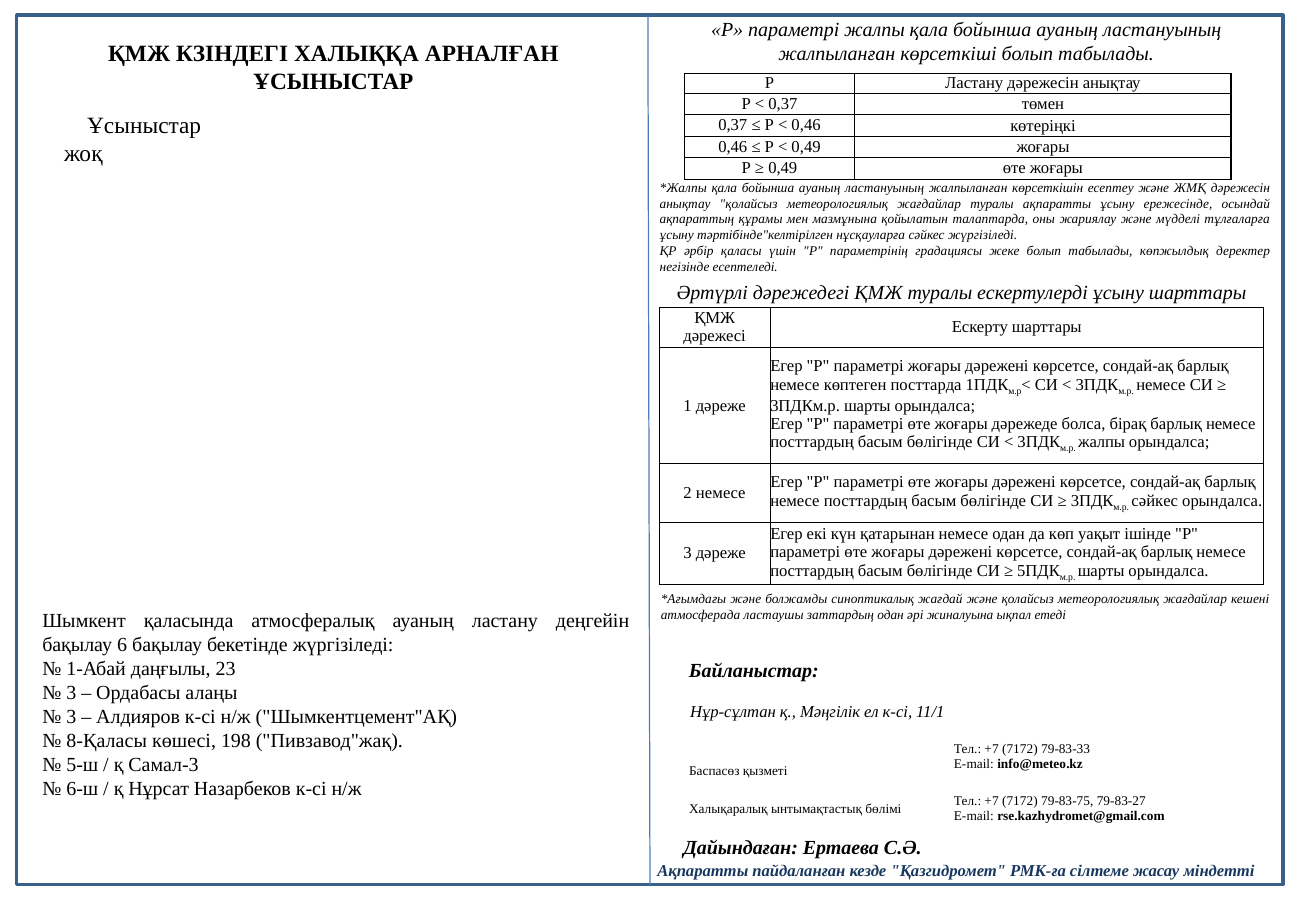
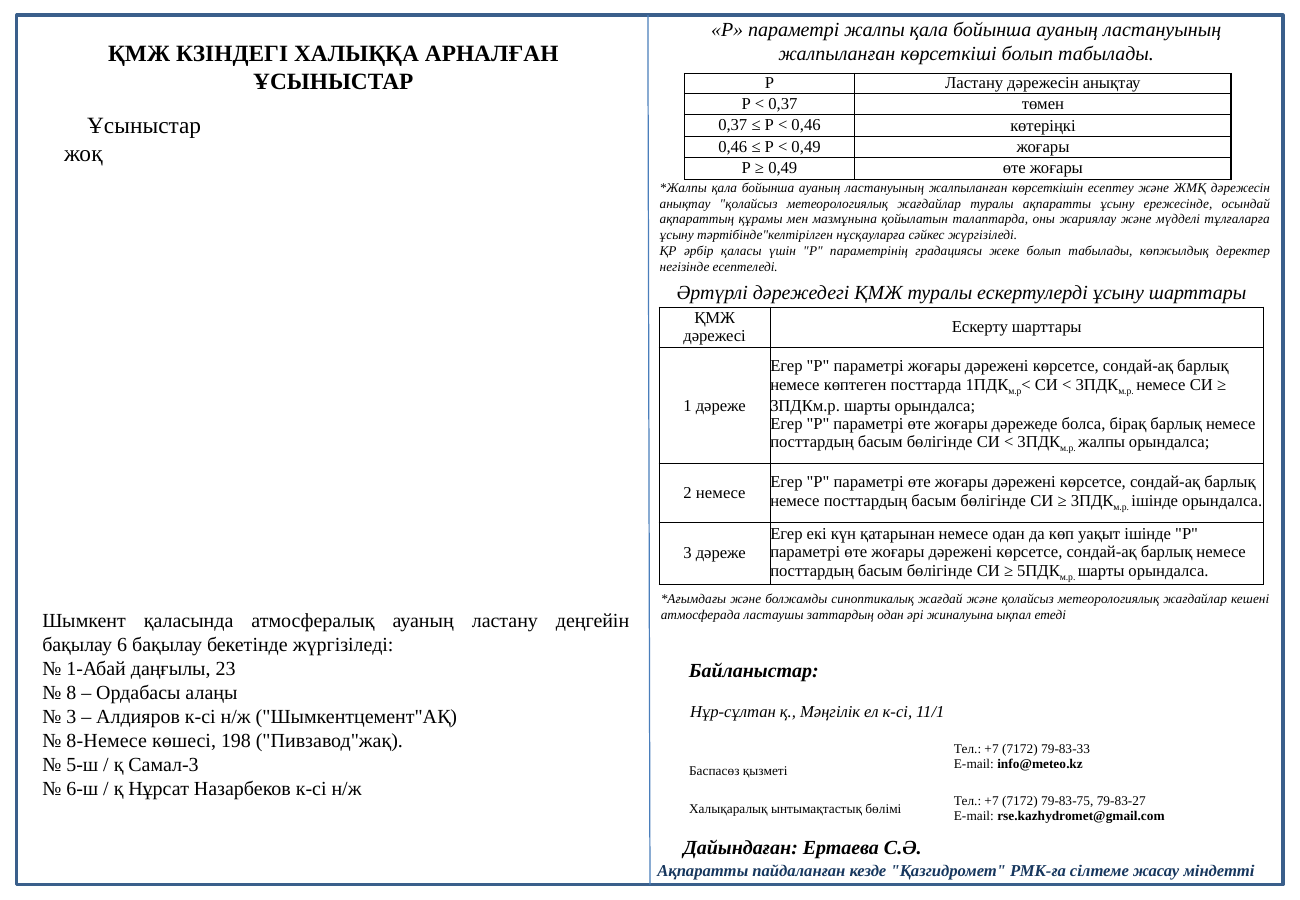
сәйкес at (1155, 501): сәйкес -> ішінде
3 at (71, 693): 3 -> 8
8-Қаласы: 8-Қаласы -> 8-Немесе
